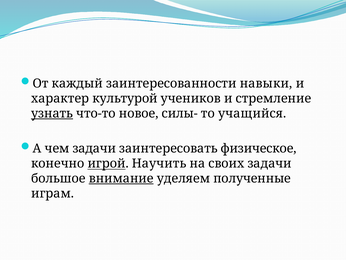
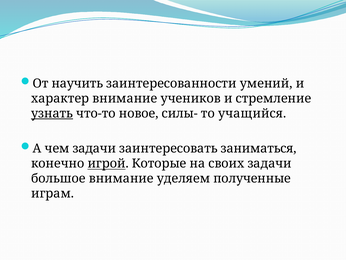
каждый: каждый -> научить
навыки: навыки -> умений
характер культурой: культурой -> внимание
физическое: физическое -> заниматься
Научить: Научить -> Которые
внимание at (121, 178) underline: present -> none
